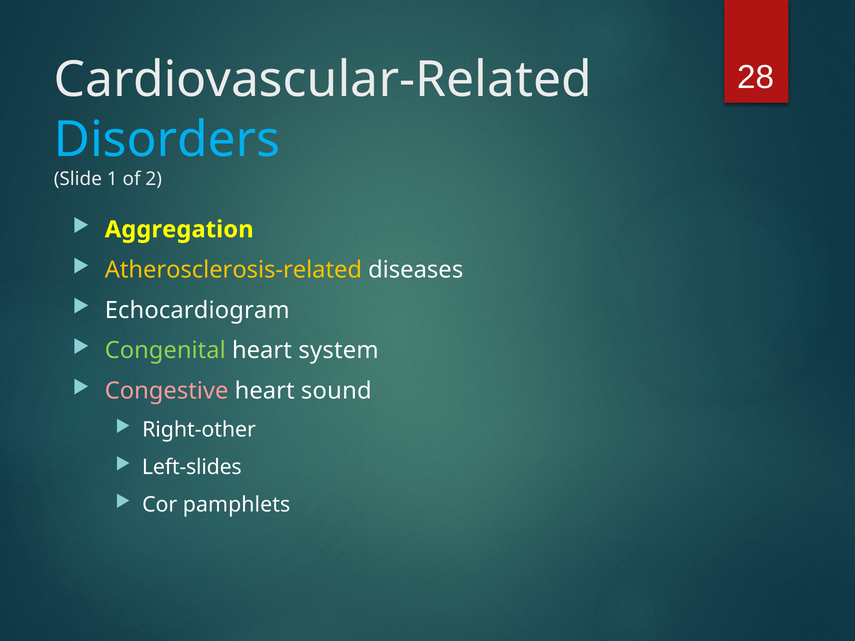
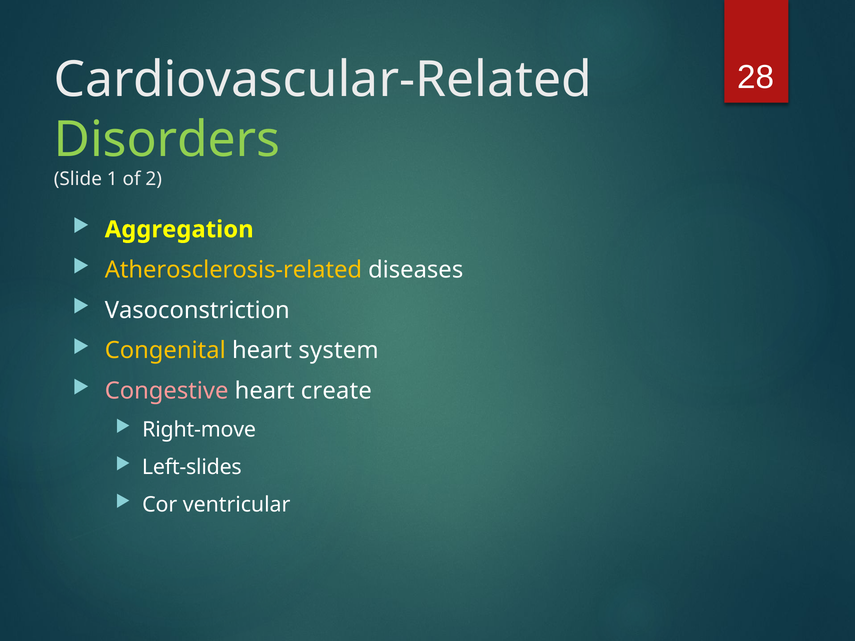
Disorders colour: light blue -> light green
Echocardiogram: Echocardiogram -> Vasoconstriction
Congenital colour: light green -> yellow
sound: sound -> create
Right-other: Right-other -> Right-move
pamphlets: pamphlets -> ventricular
